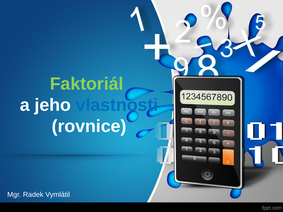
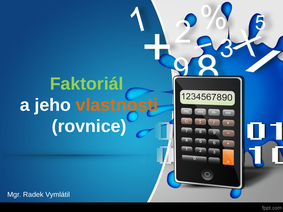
vlastnosti colour: blue -> orange
